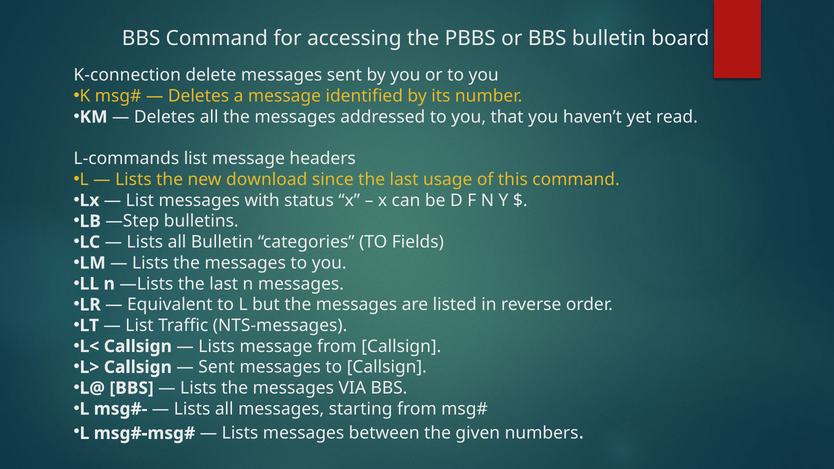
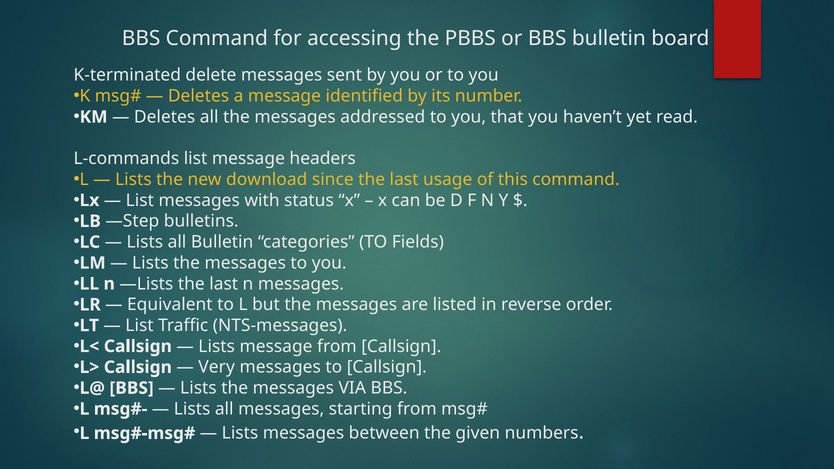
K-connection: K-connection -> K-terminated
Sent at (217, 367): Sent -> Very
